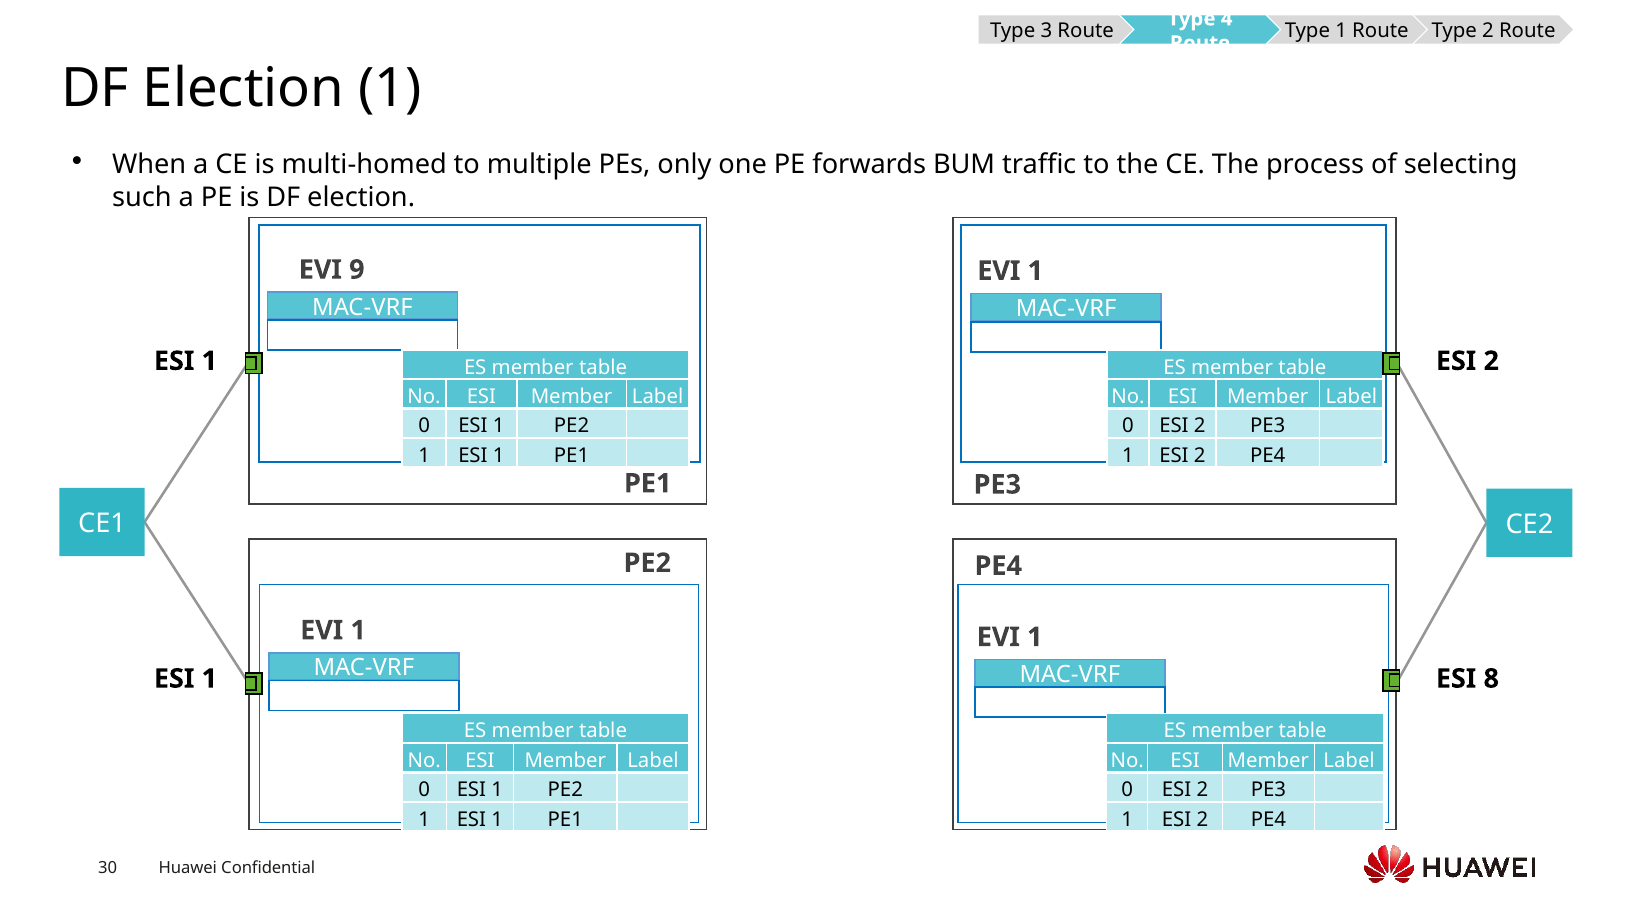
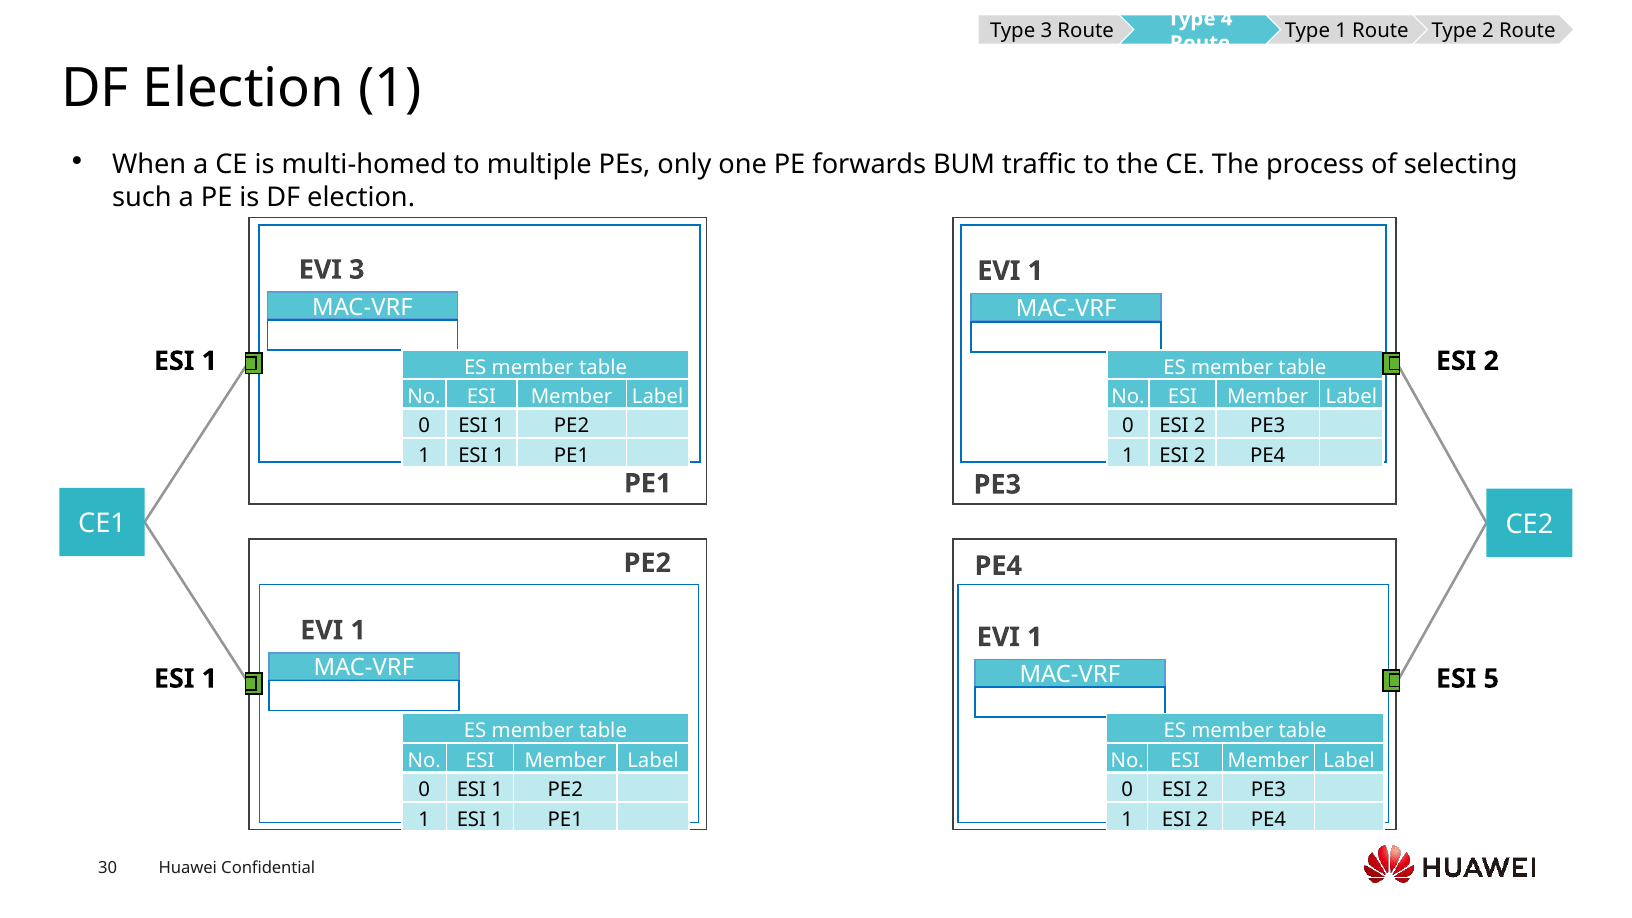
EVI 9: 9 -> 3
8: 8 -> 5
